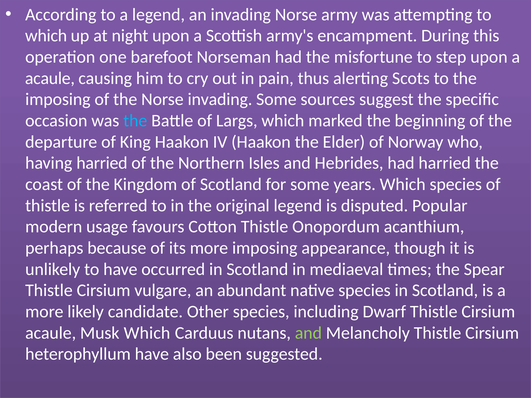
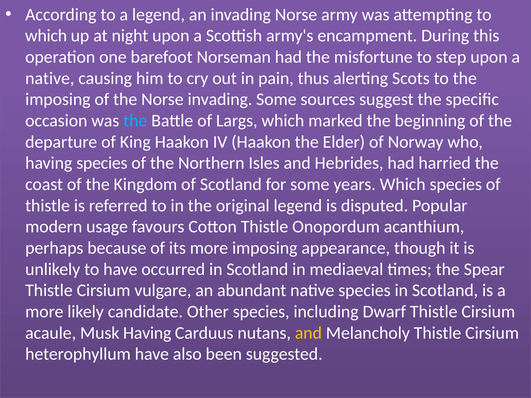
acaule at (50, 78): acaule -> native
having harried: harried -> species
Musk Which: Which -> Having
and at (308, 333) colour: light green -> yellow
